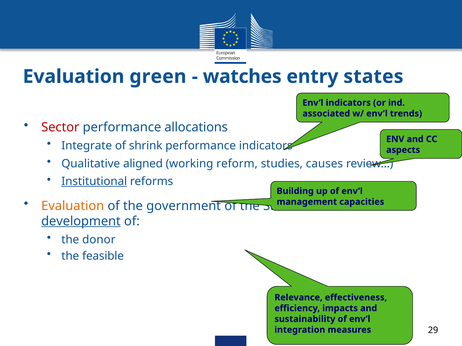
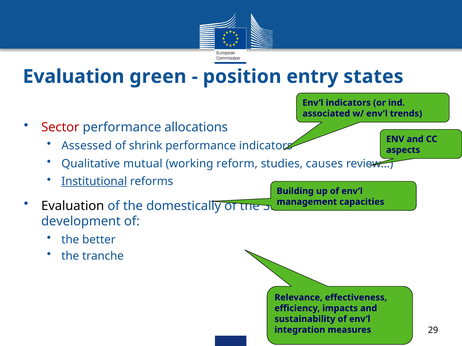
watches: watches -> position
Integrate: Integrate -> Assessed
aligned: aligned -> mutual
Evaluation at (73, 206) colour: orange -> black
government: government -> domestically
development underline: present -> none
donor: donor -> better
feasible: feasible -> tranche
